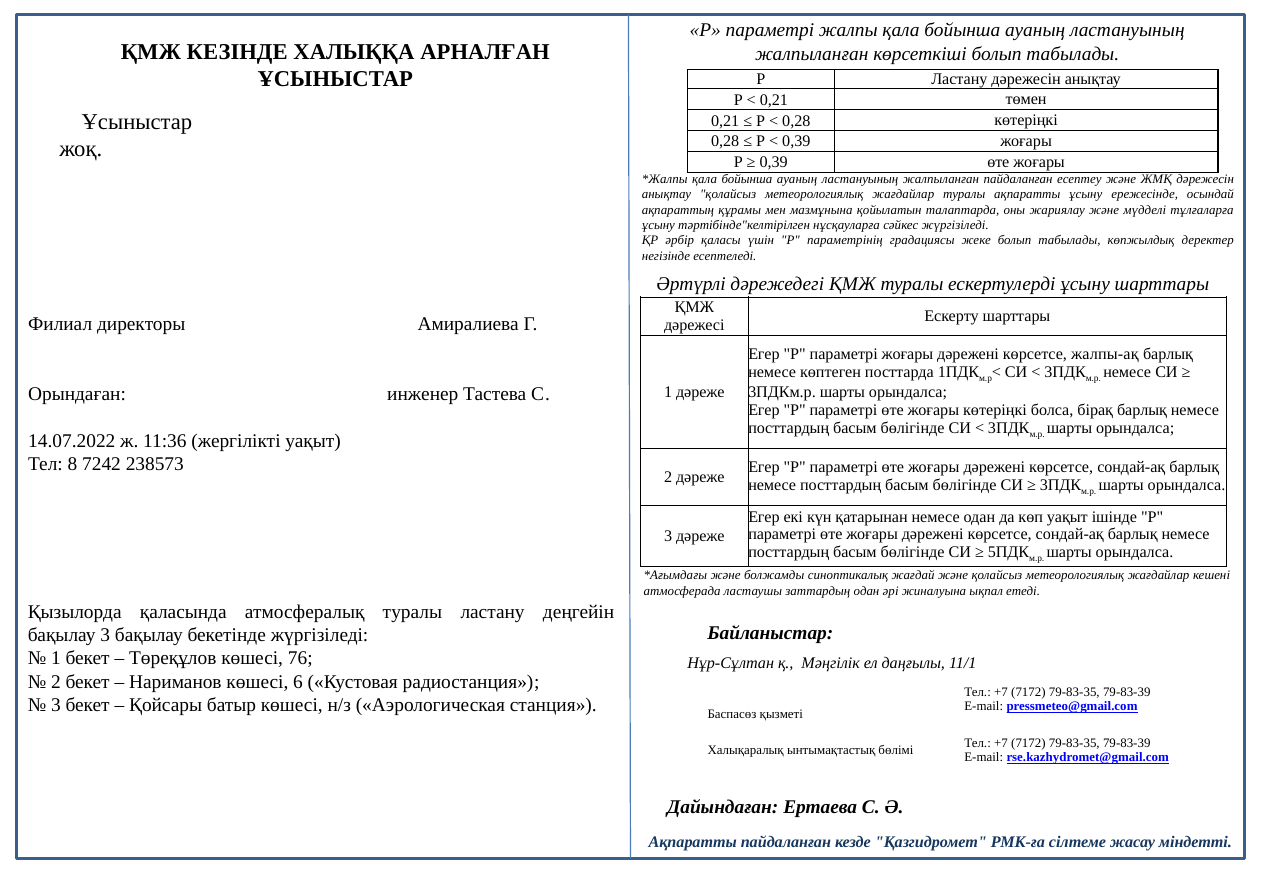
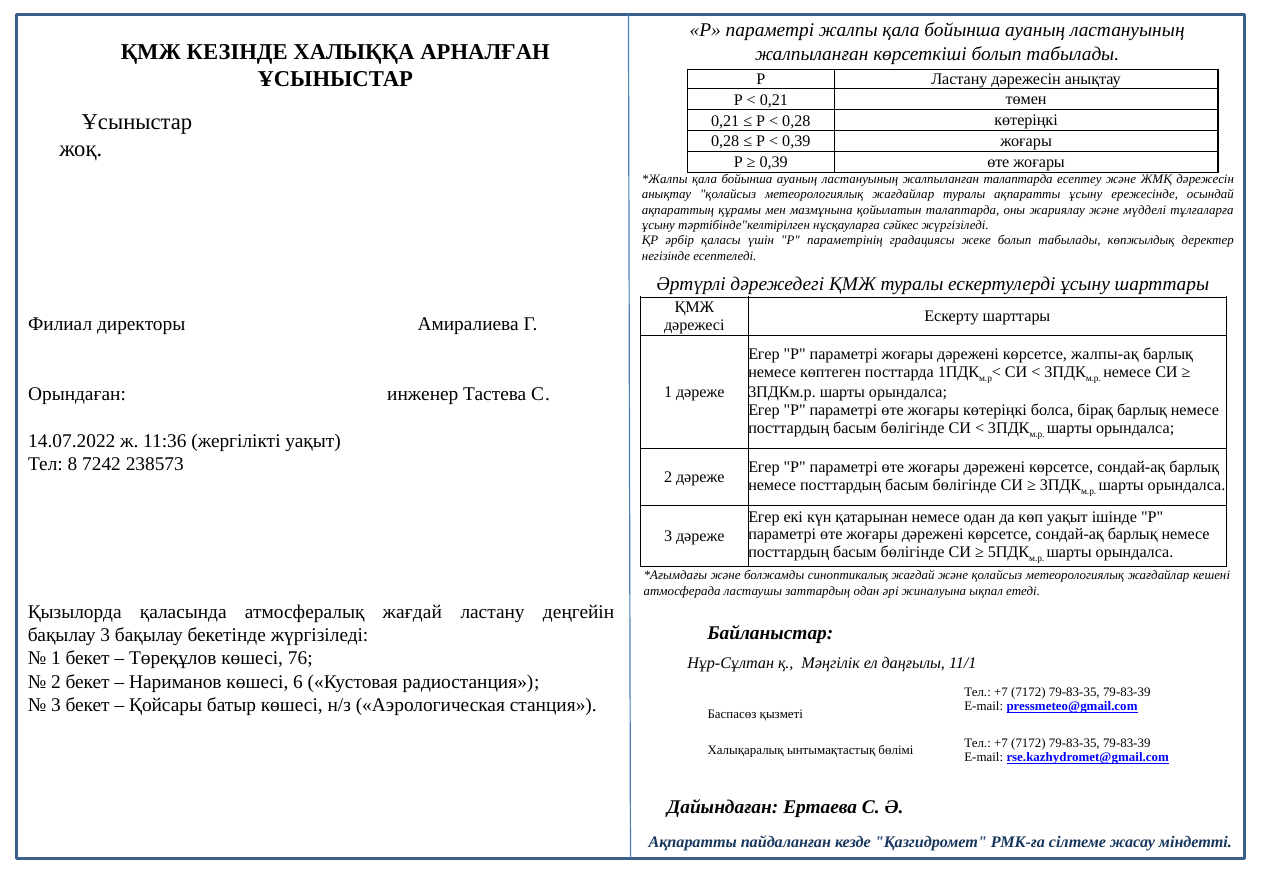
жалпыланған пайдаланған: пайдаланған -> талаптарда
атмосфералық туралы: туралы -> жағдай
